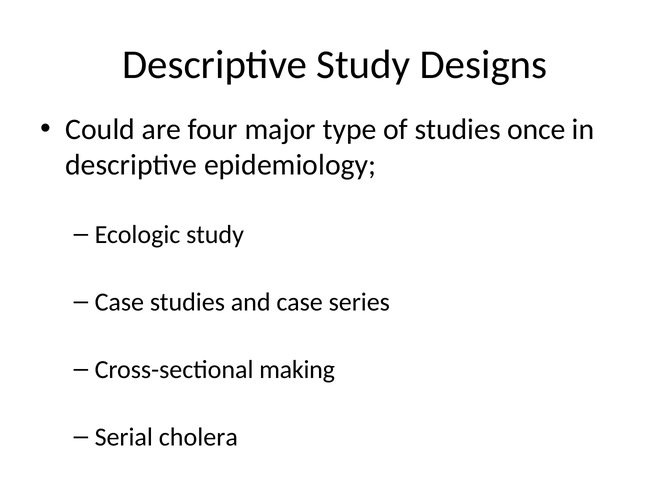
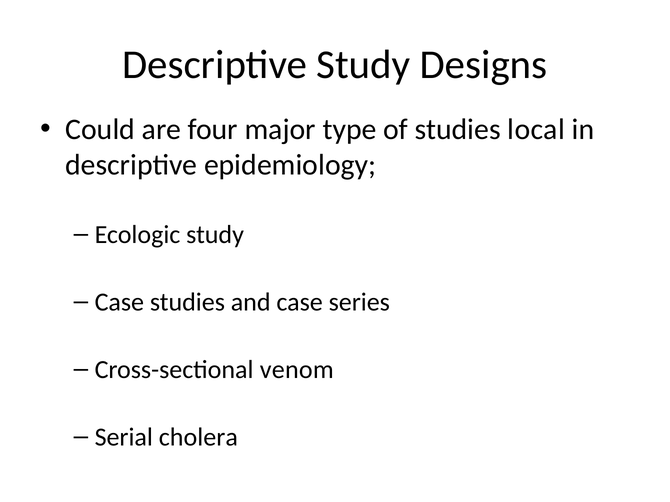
once: once -> local
making: making -> venom
